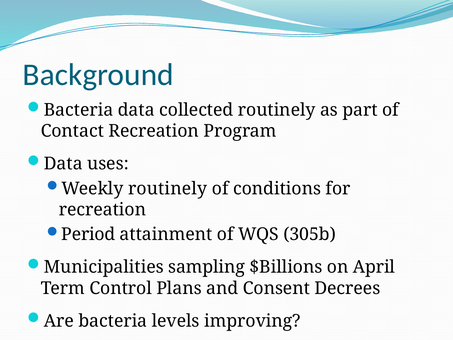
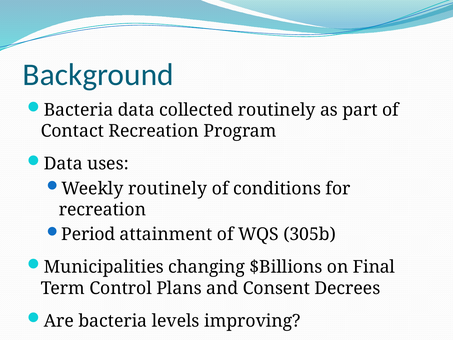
sampling: sampling -> changing
April: April -> Final
